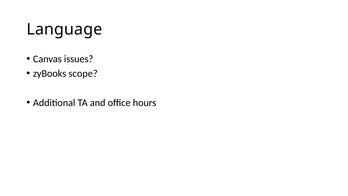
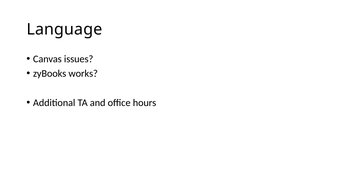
scope: scope -> works
